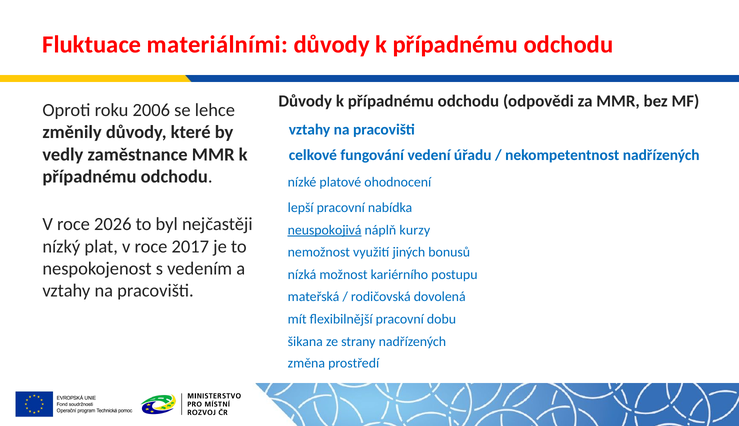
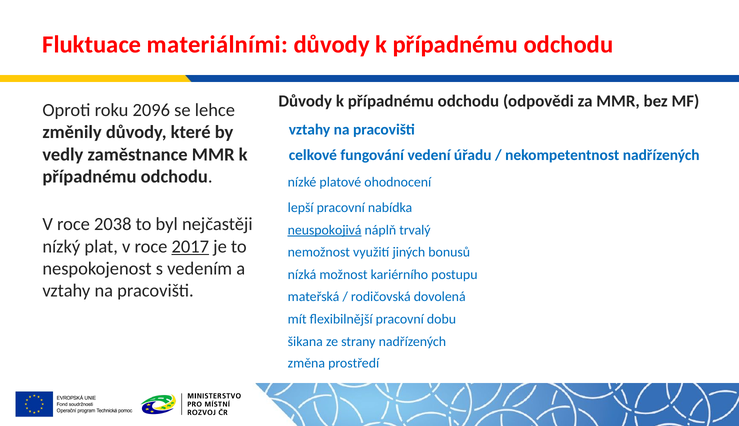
2006: 2006 -> 2096
2026: 2026 -> 2038
kurzy: kurzy -> trvalý
2017 underline: none -> present
